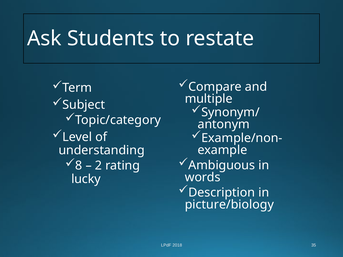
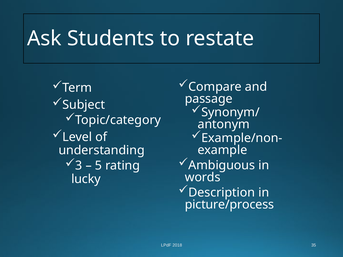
multiple: multiple -> passage
8: 8 -> 3
2: 2 -> 5
picture/biology: picture/biology -> picture/process
